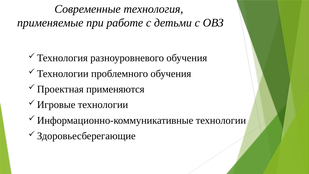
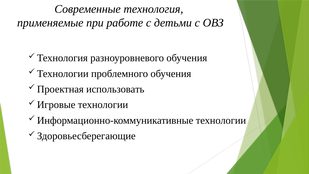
применяются: применяются -> использовать
